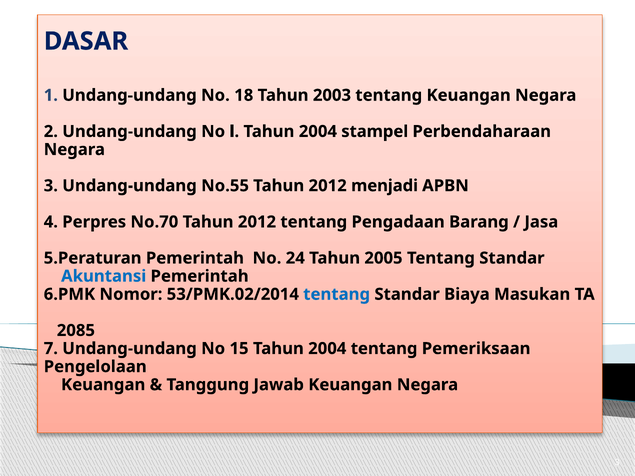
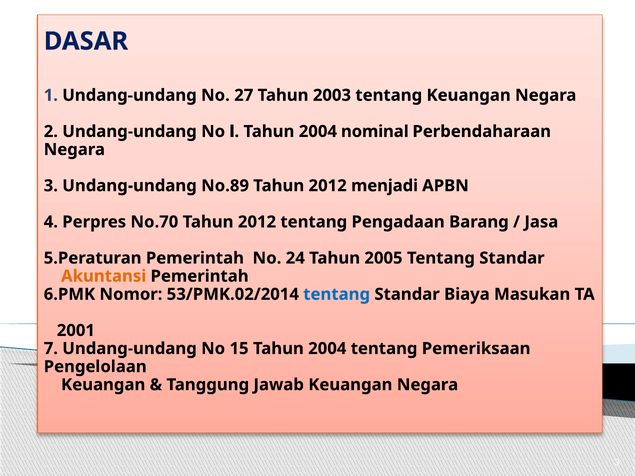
18: 18 -> 27
stampel: stampel -> nominal
No.55: No.55 -> No.89
Akuntansi colour: blue -> orange
2085: 2085 -> 2001
